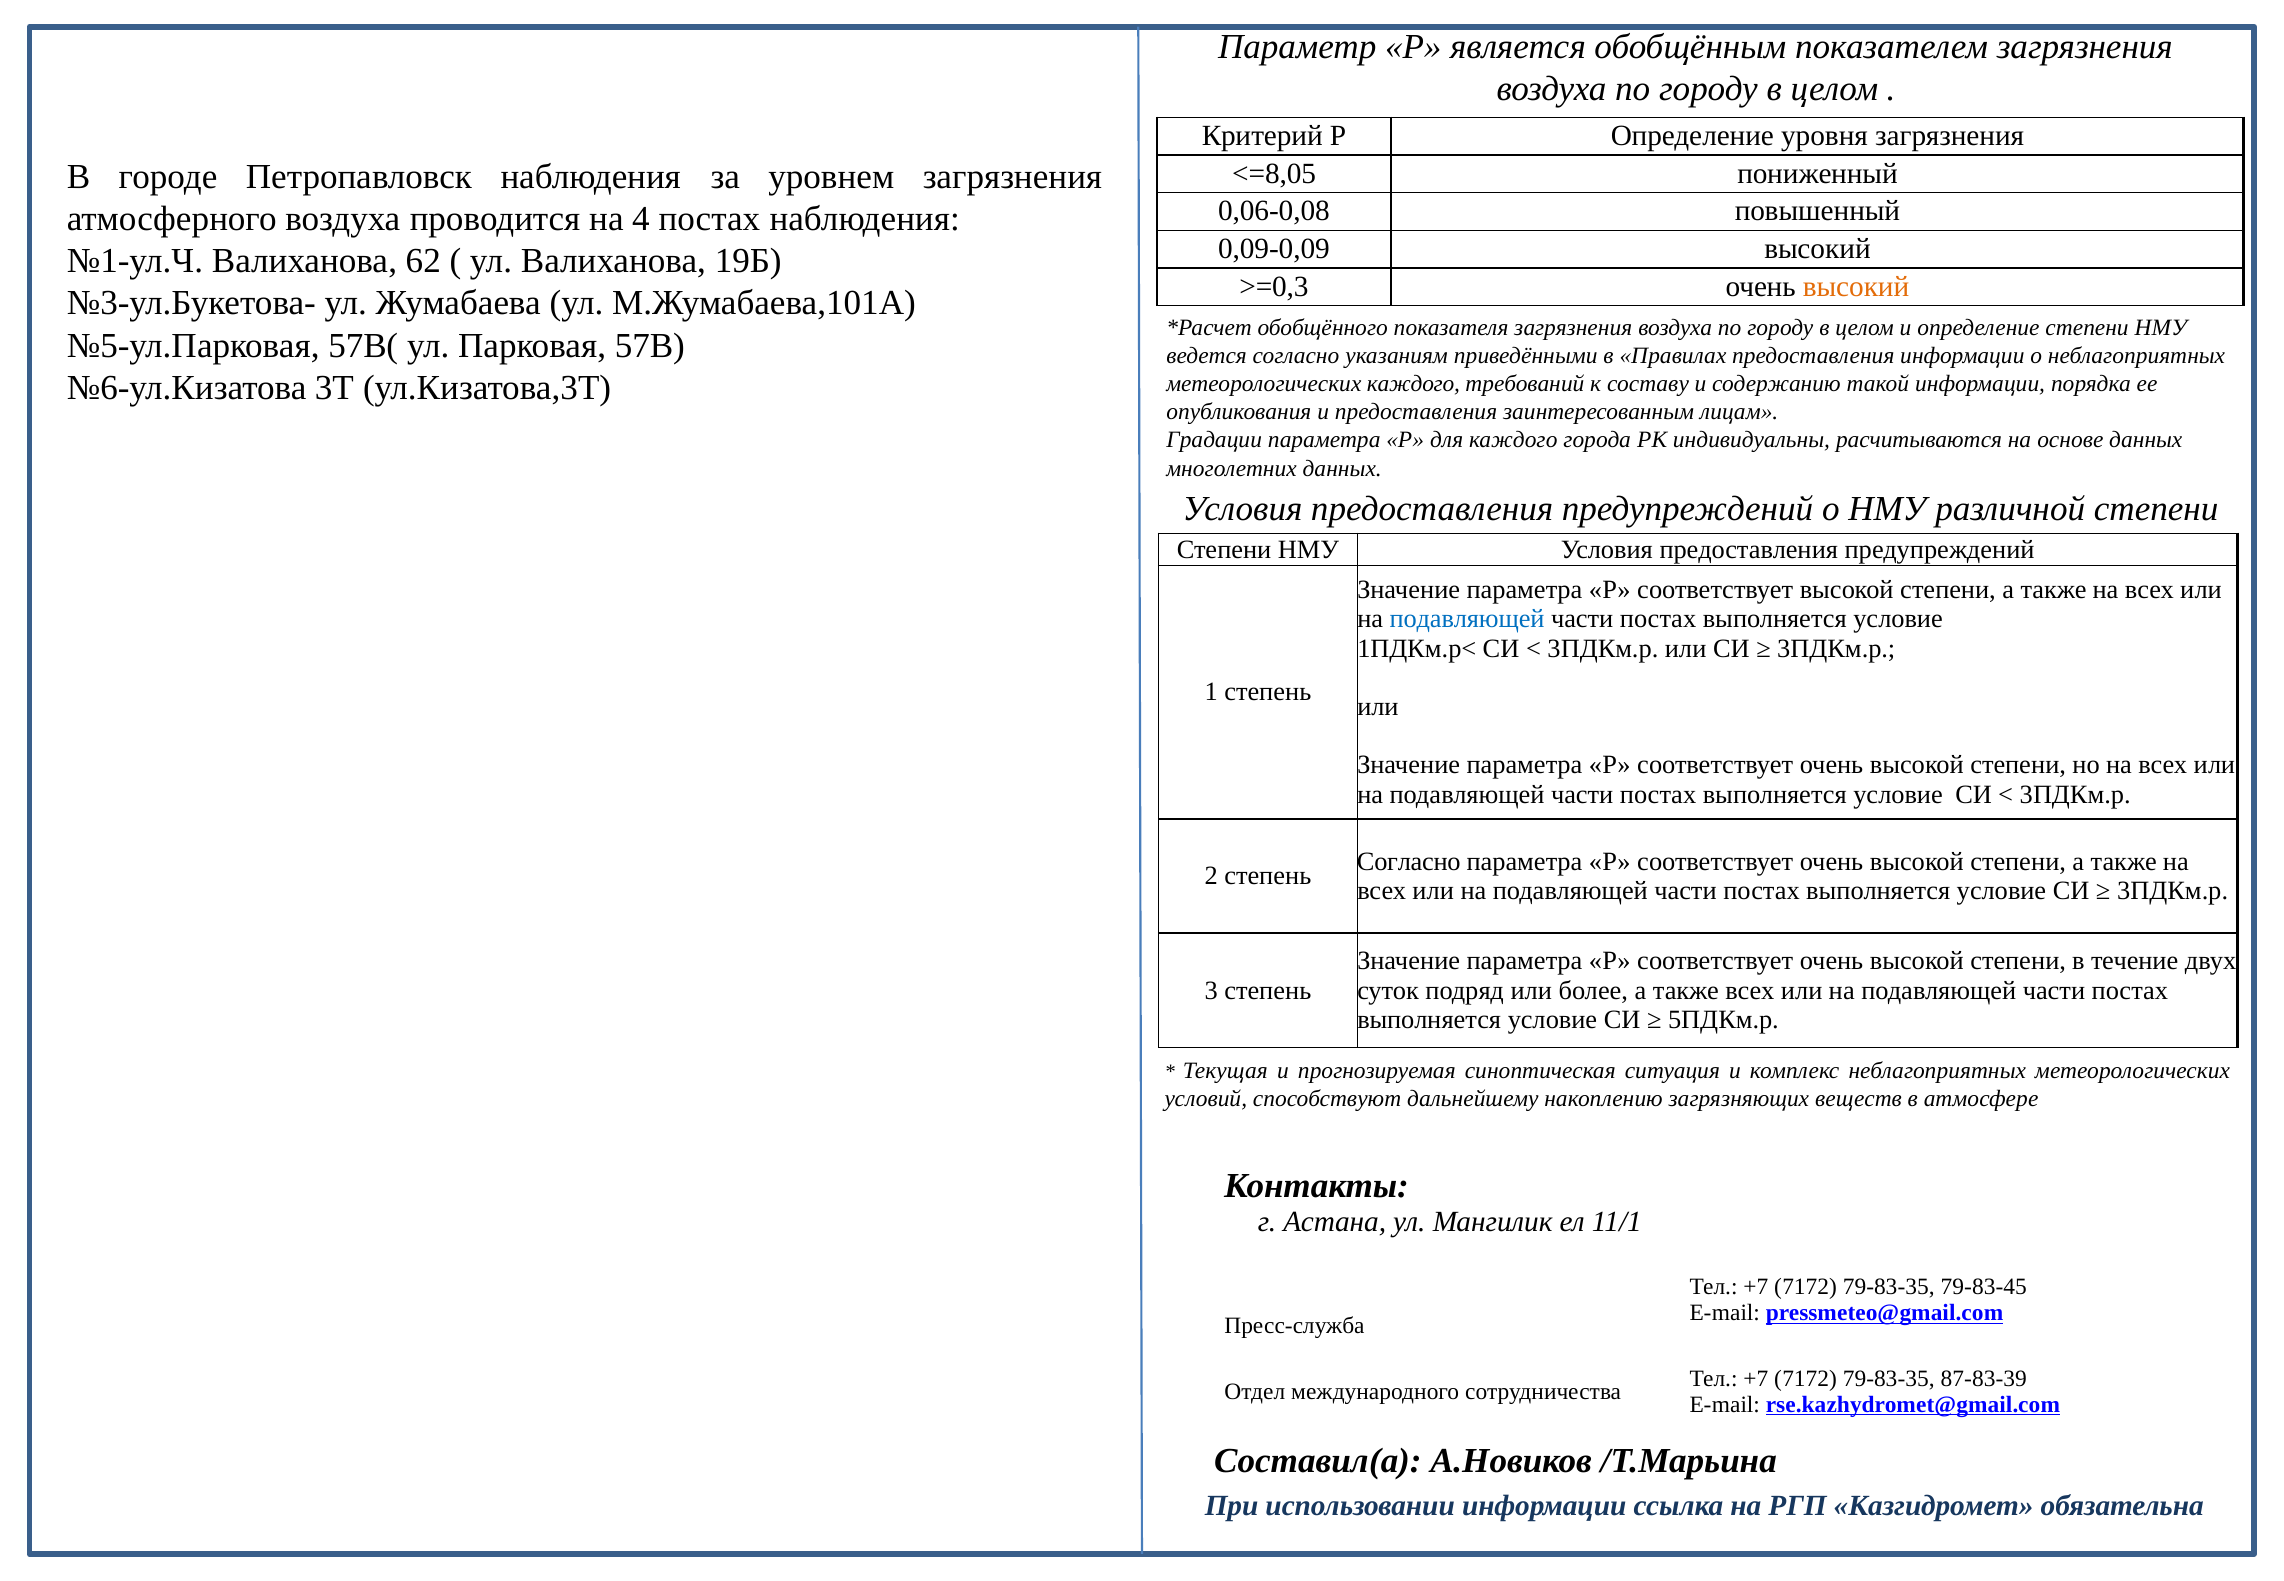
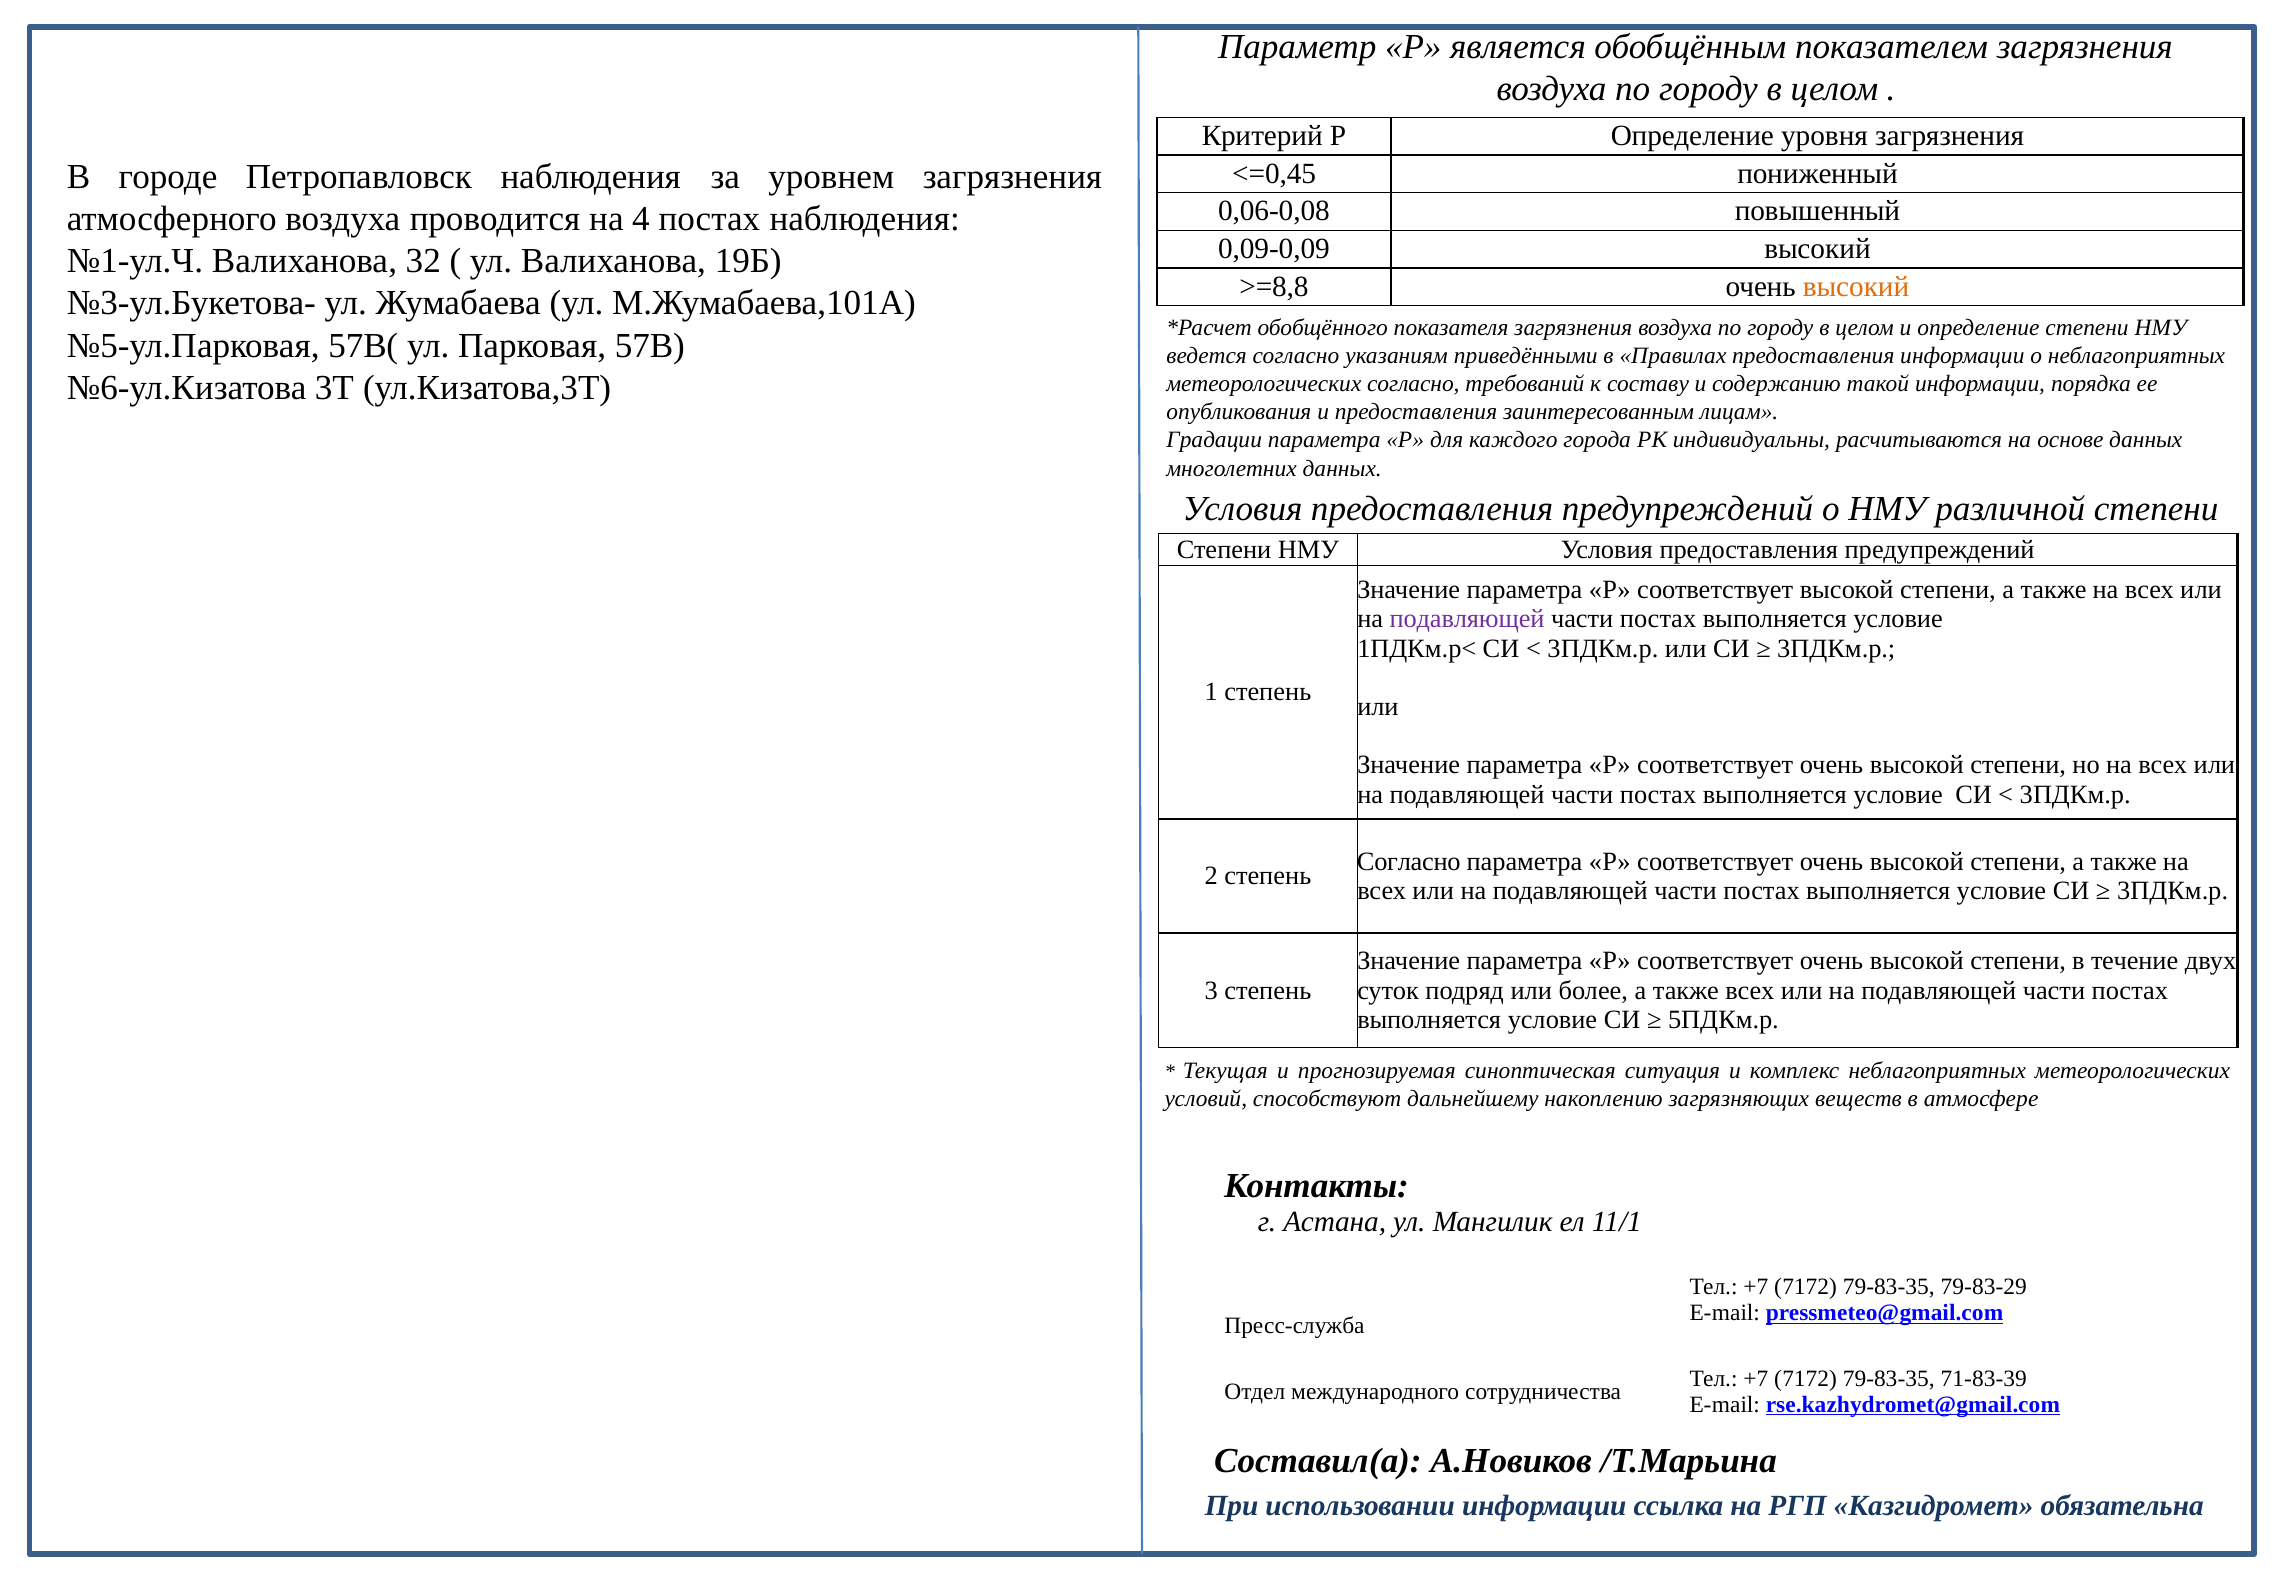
<=8,05: <=8,05 -> <=0,45
62: 62 -> 32
>=0,3: >=0,3 -> >=8,8
метеорологических каждого: каждого -> согласно
подавляющей at (1467, 619) colour: blue -> purple
79-83-45: 79-83-45 -> 79-83-29
87-83-39: 87-83-39 -> 71-83-39
